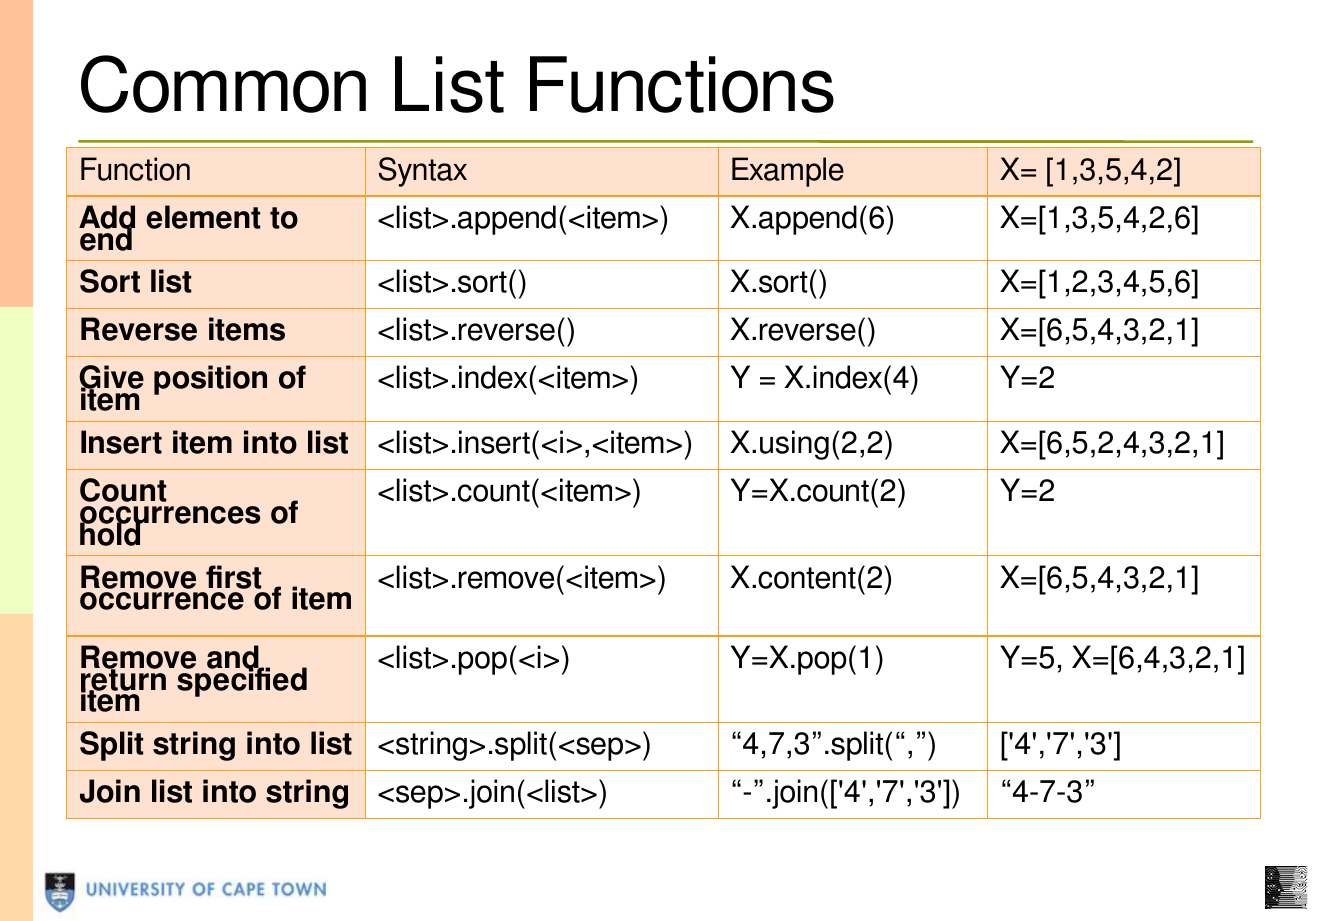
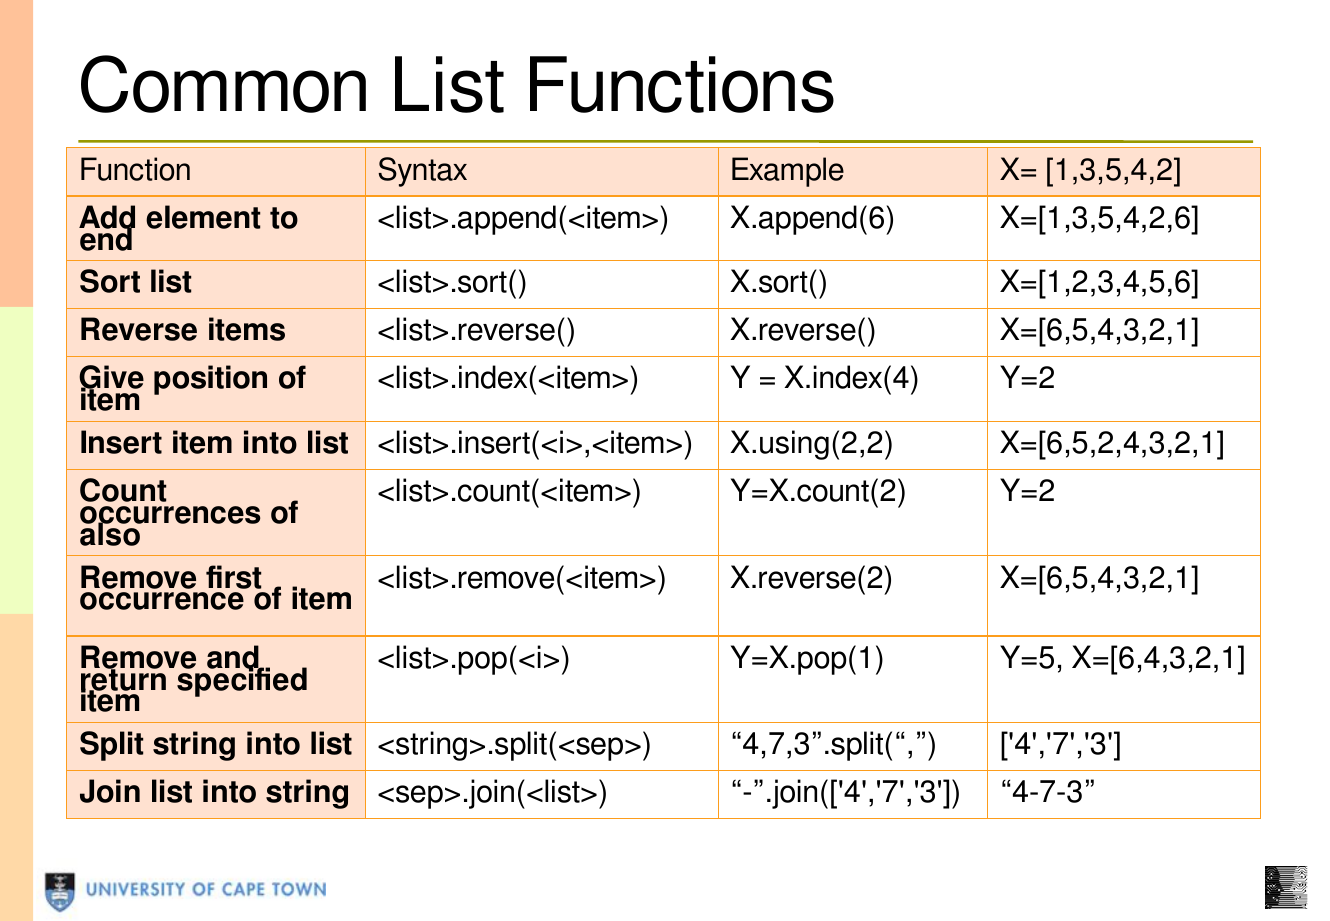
hold: hold -> also
X.content(2: X.content(2 -> X.reverse(2
